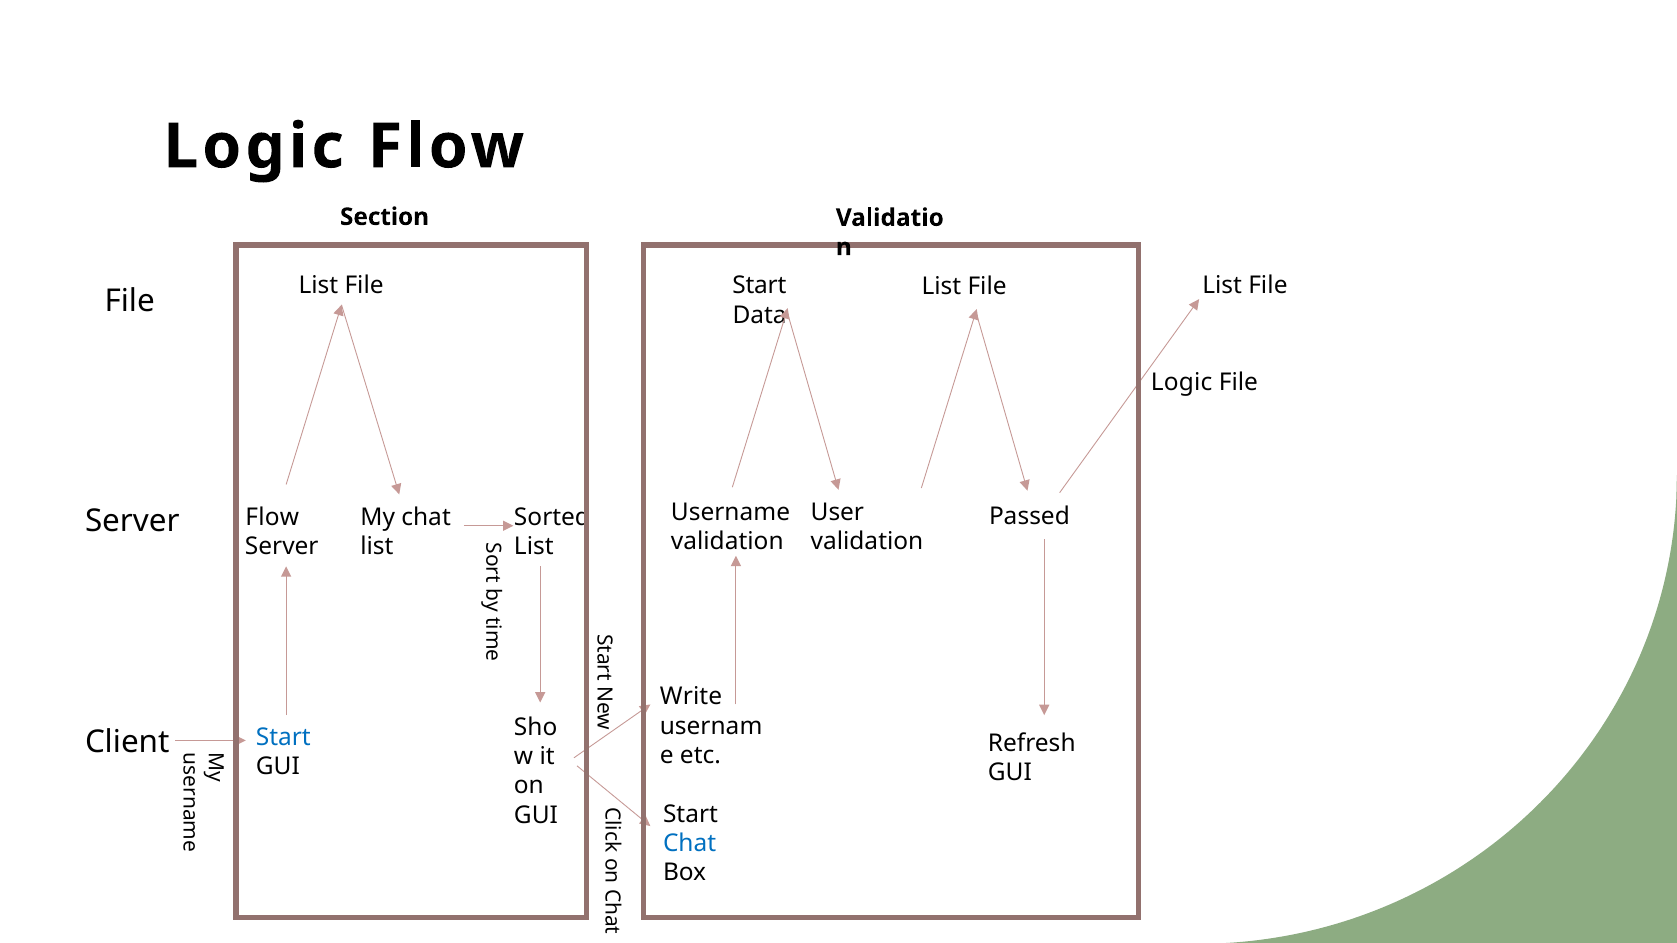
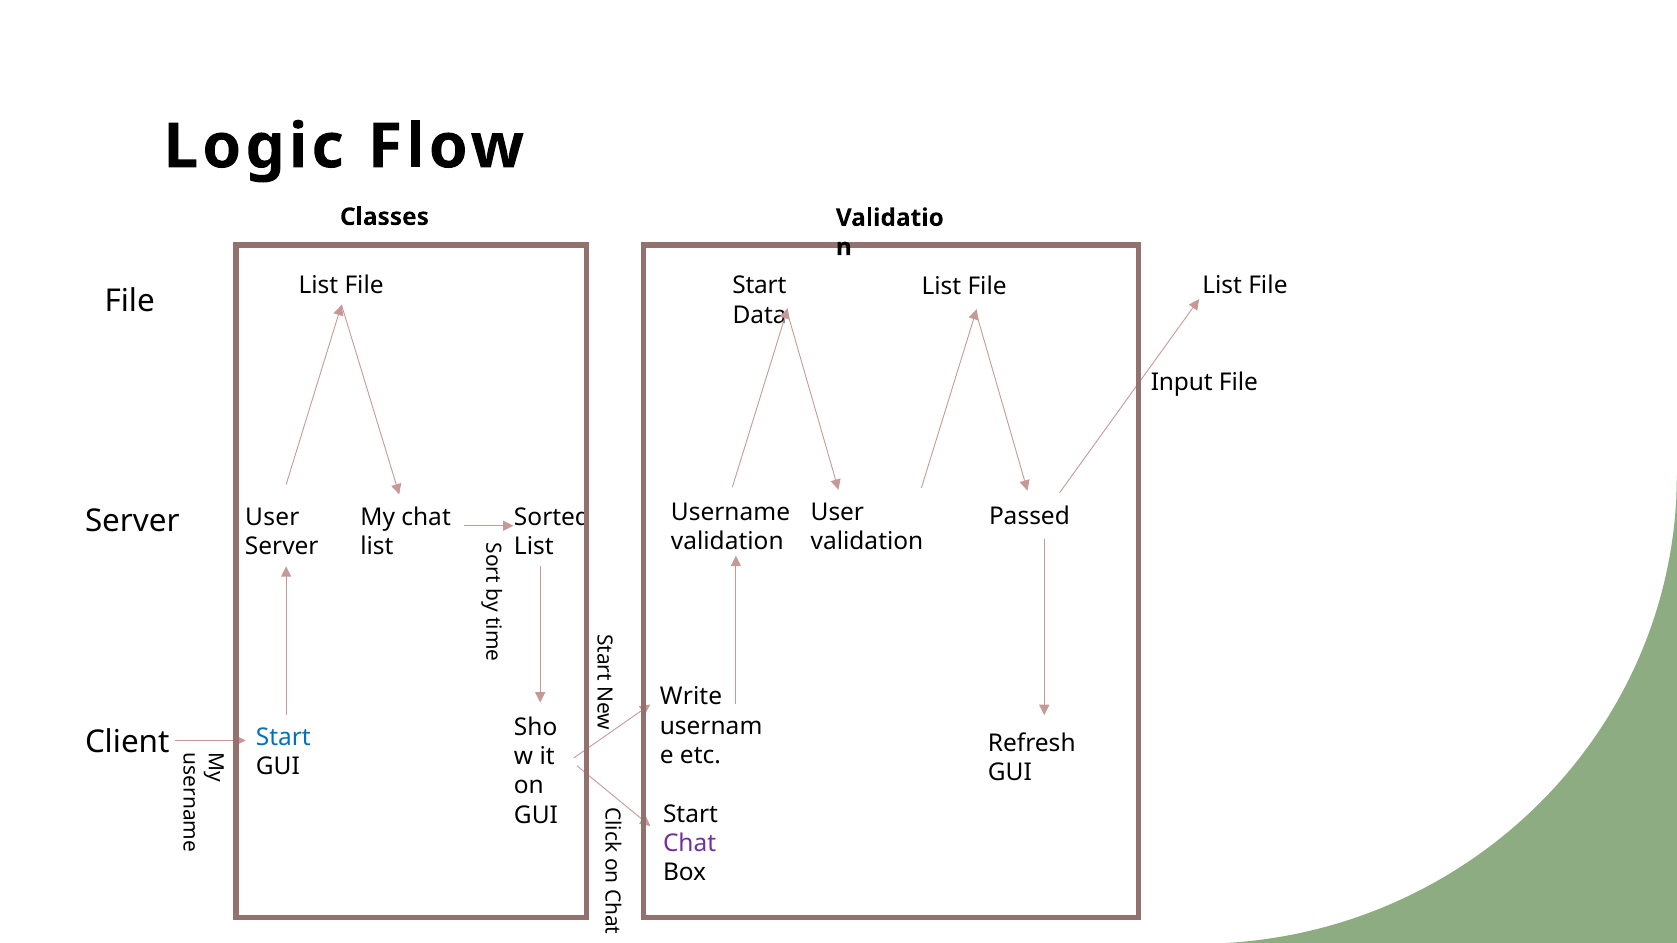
Section: Section -> Classes
Logic at (1182, 382): Logic -> Input
Flow at (272, 517): Flow -> User
Chat at (690, 844) colour: blue -> purple
